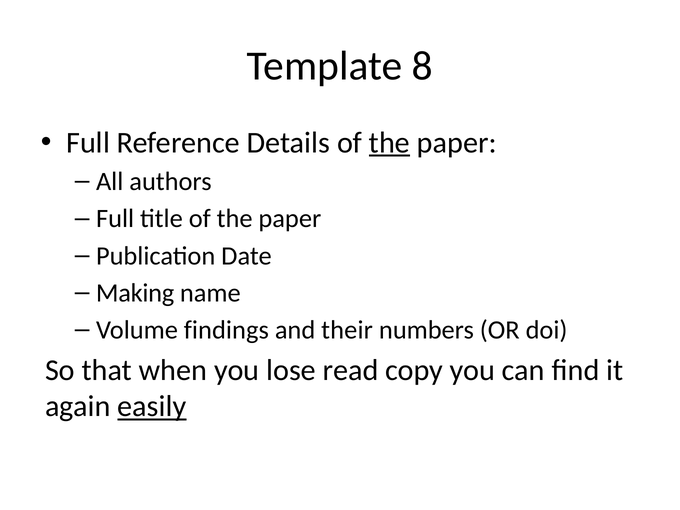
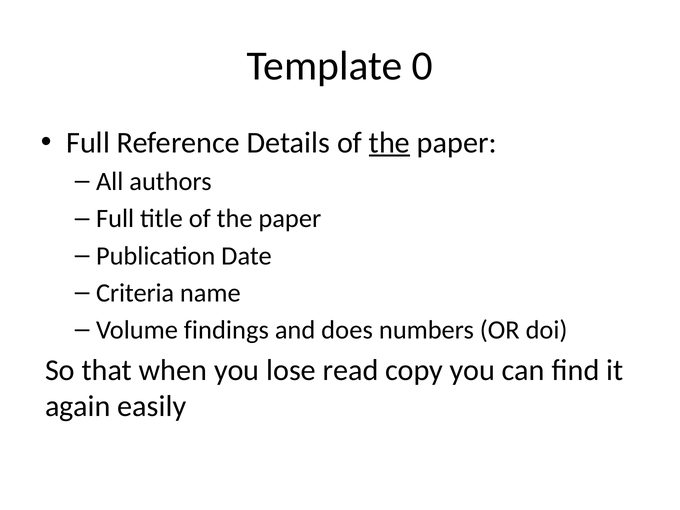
8: 8 -> 0
Making: Making -> Criteria
their: their -> does
easily underline: present -> none
